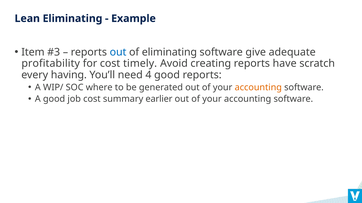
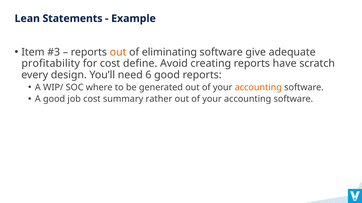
Lean Eliminating: Eliminating -> Statements
out at (118, 52) colour: blue -> orange
timely: timely -> define
having: having -> design
4: 4 -> 6
earlier: earlier -> rather
